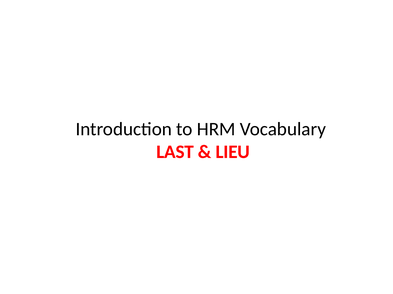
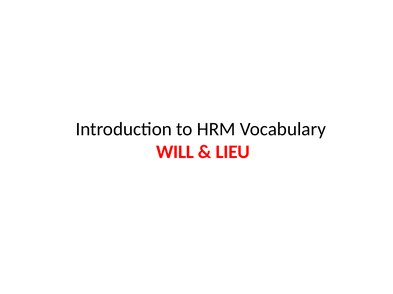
LAST: LAST -> WILL
